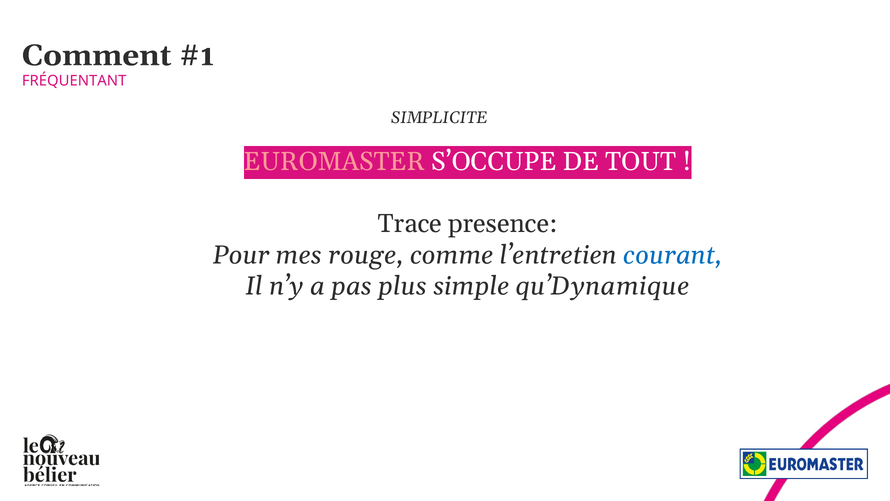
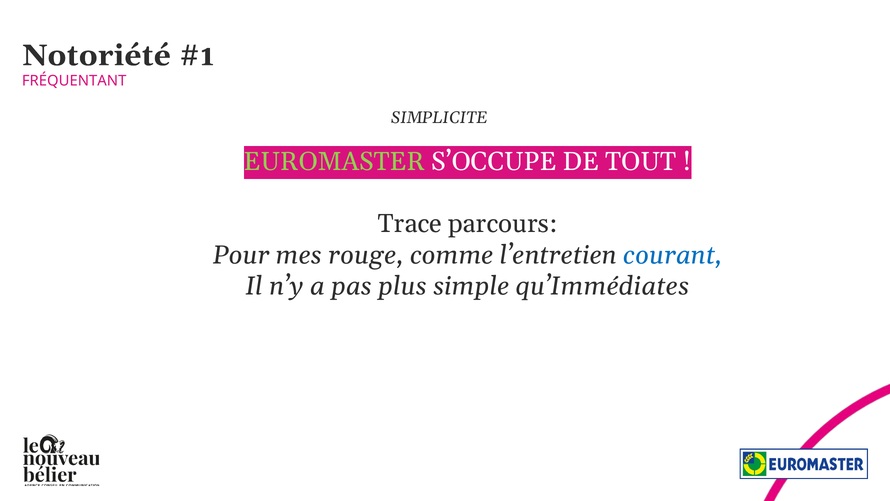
Comment: Comment -> Notoriété
EUROMASTER colour: pink -> light green
presence: presence -> parcours
qu’Dynamique: qu’Dynamique -> qu’Immédiates
